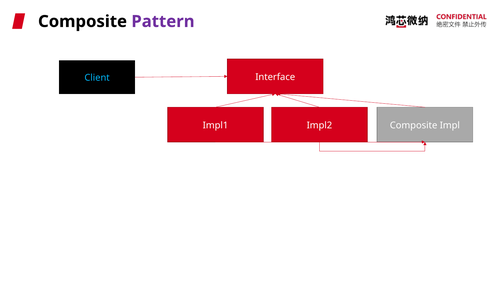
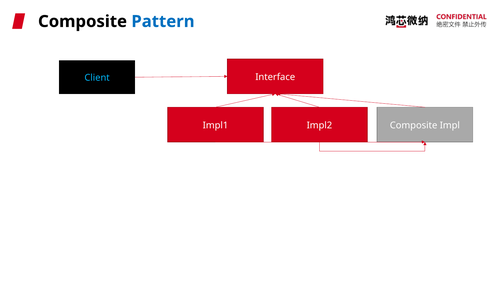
Pattern colour: purple -> blue
